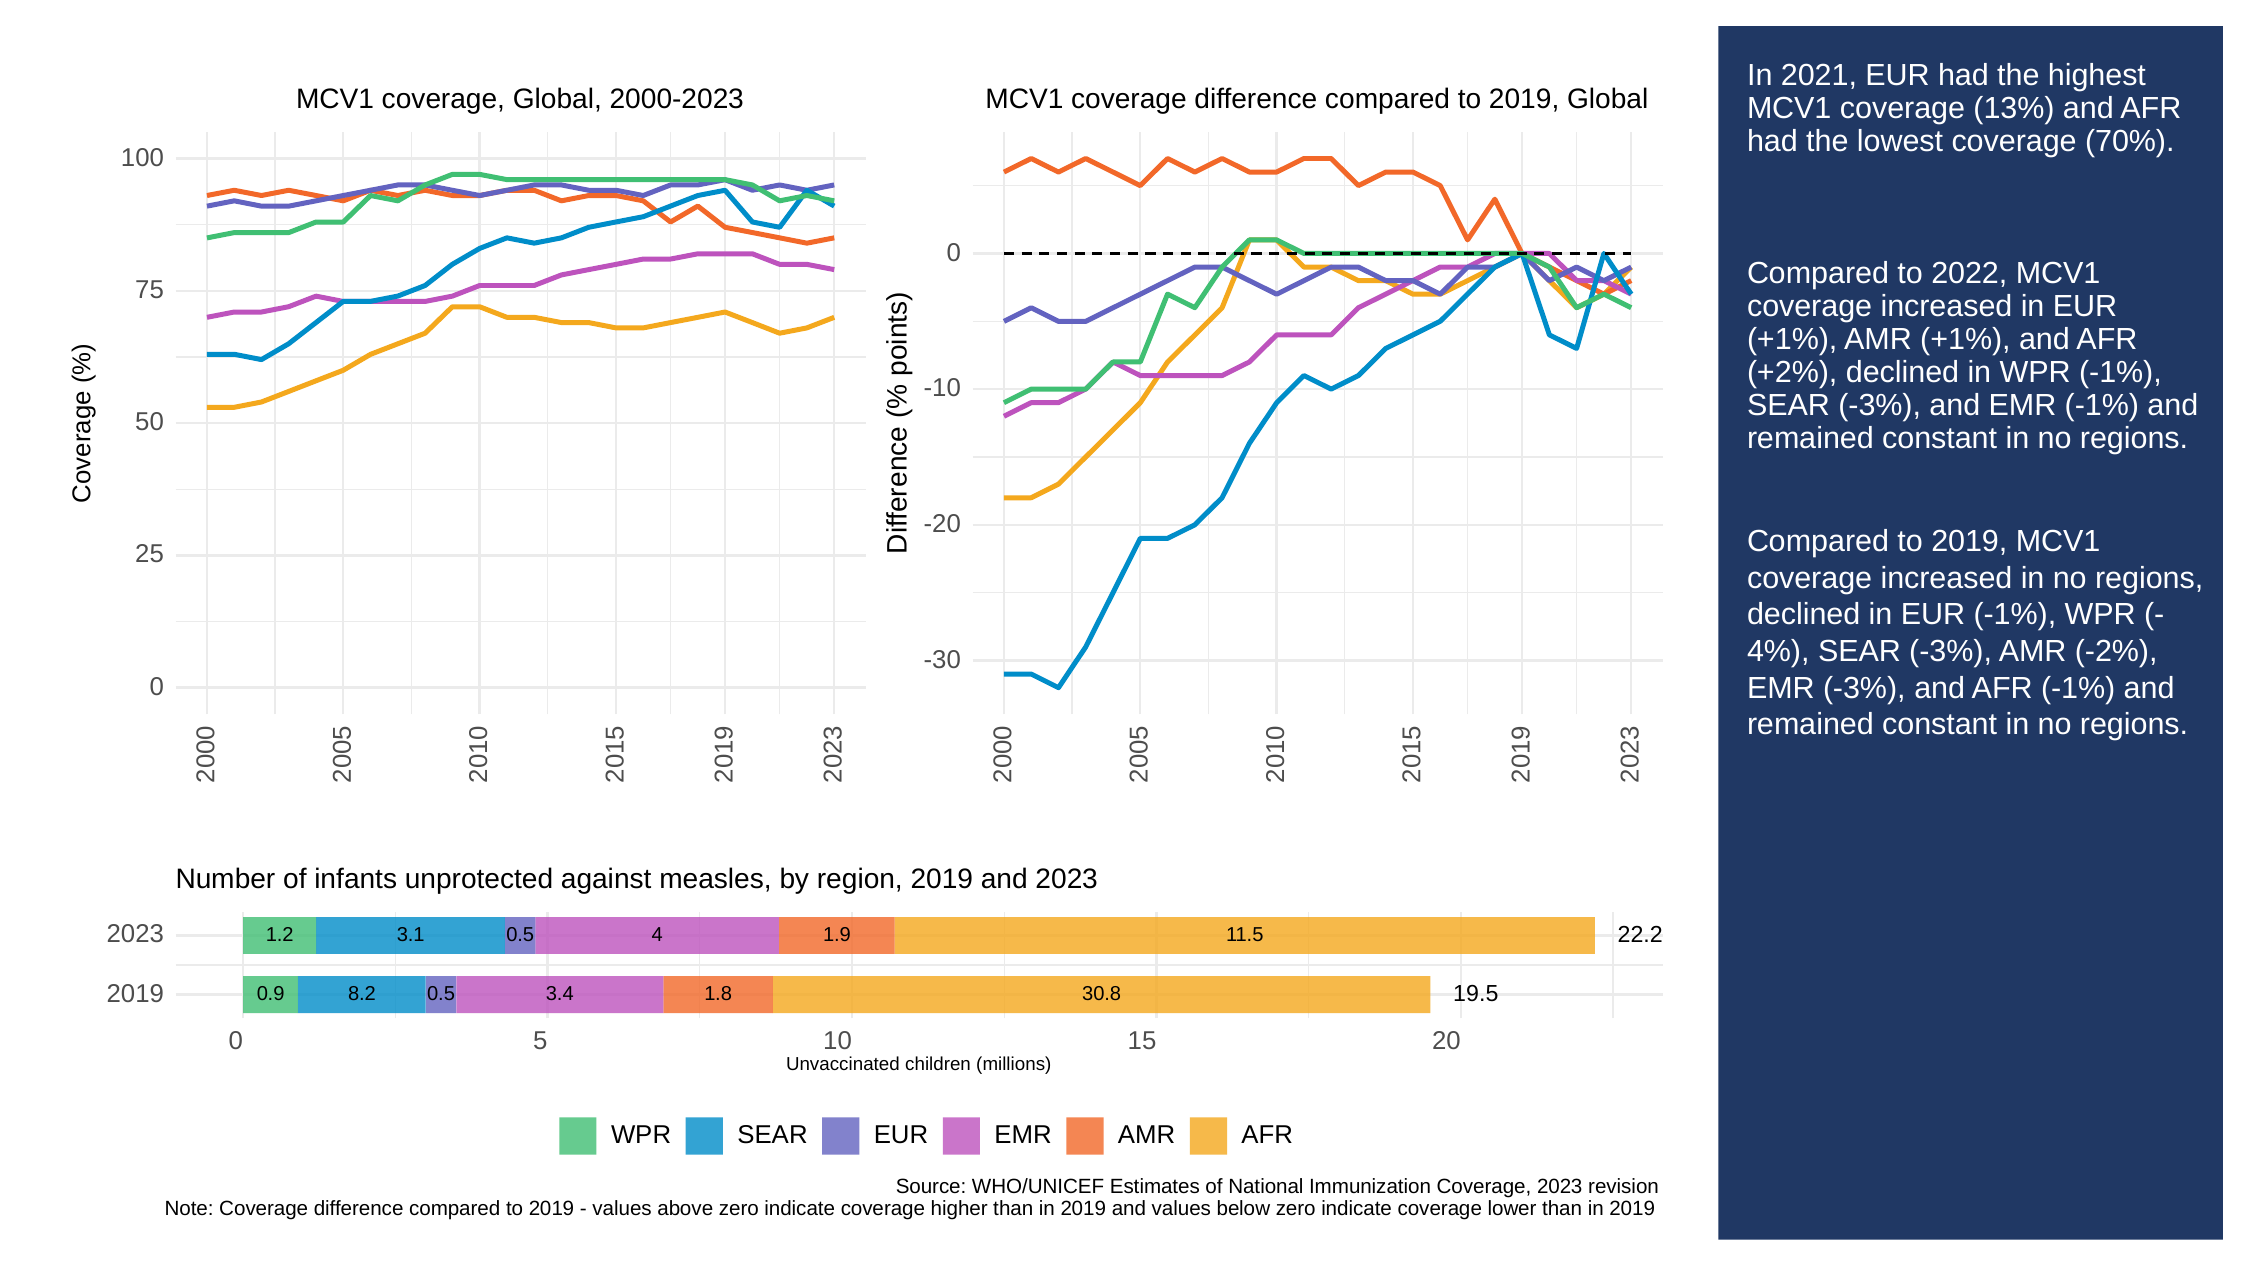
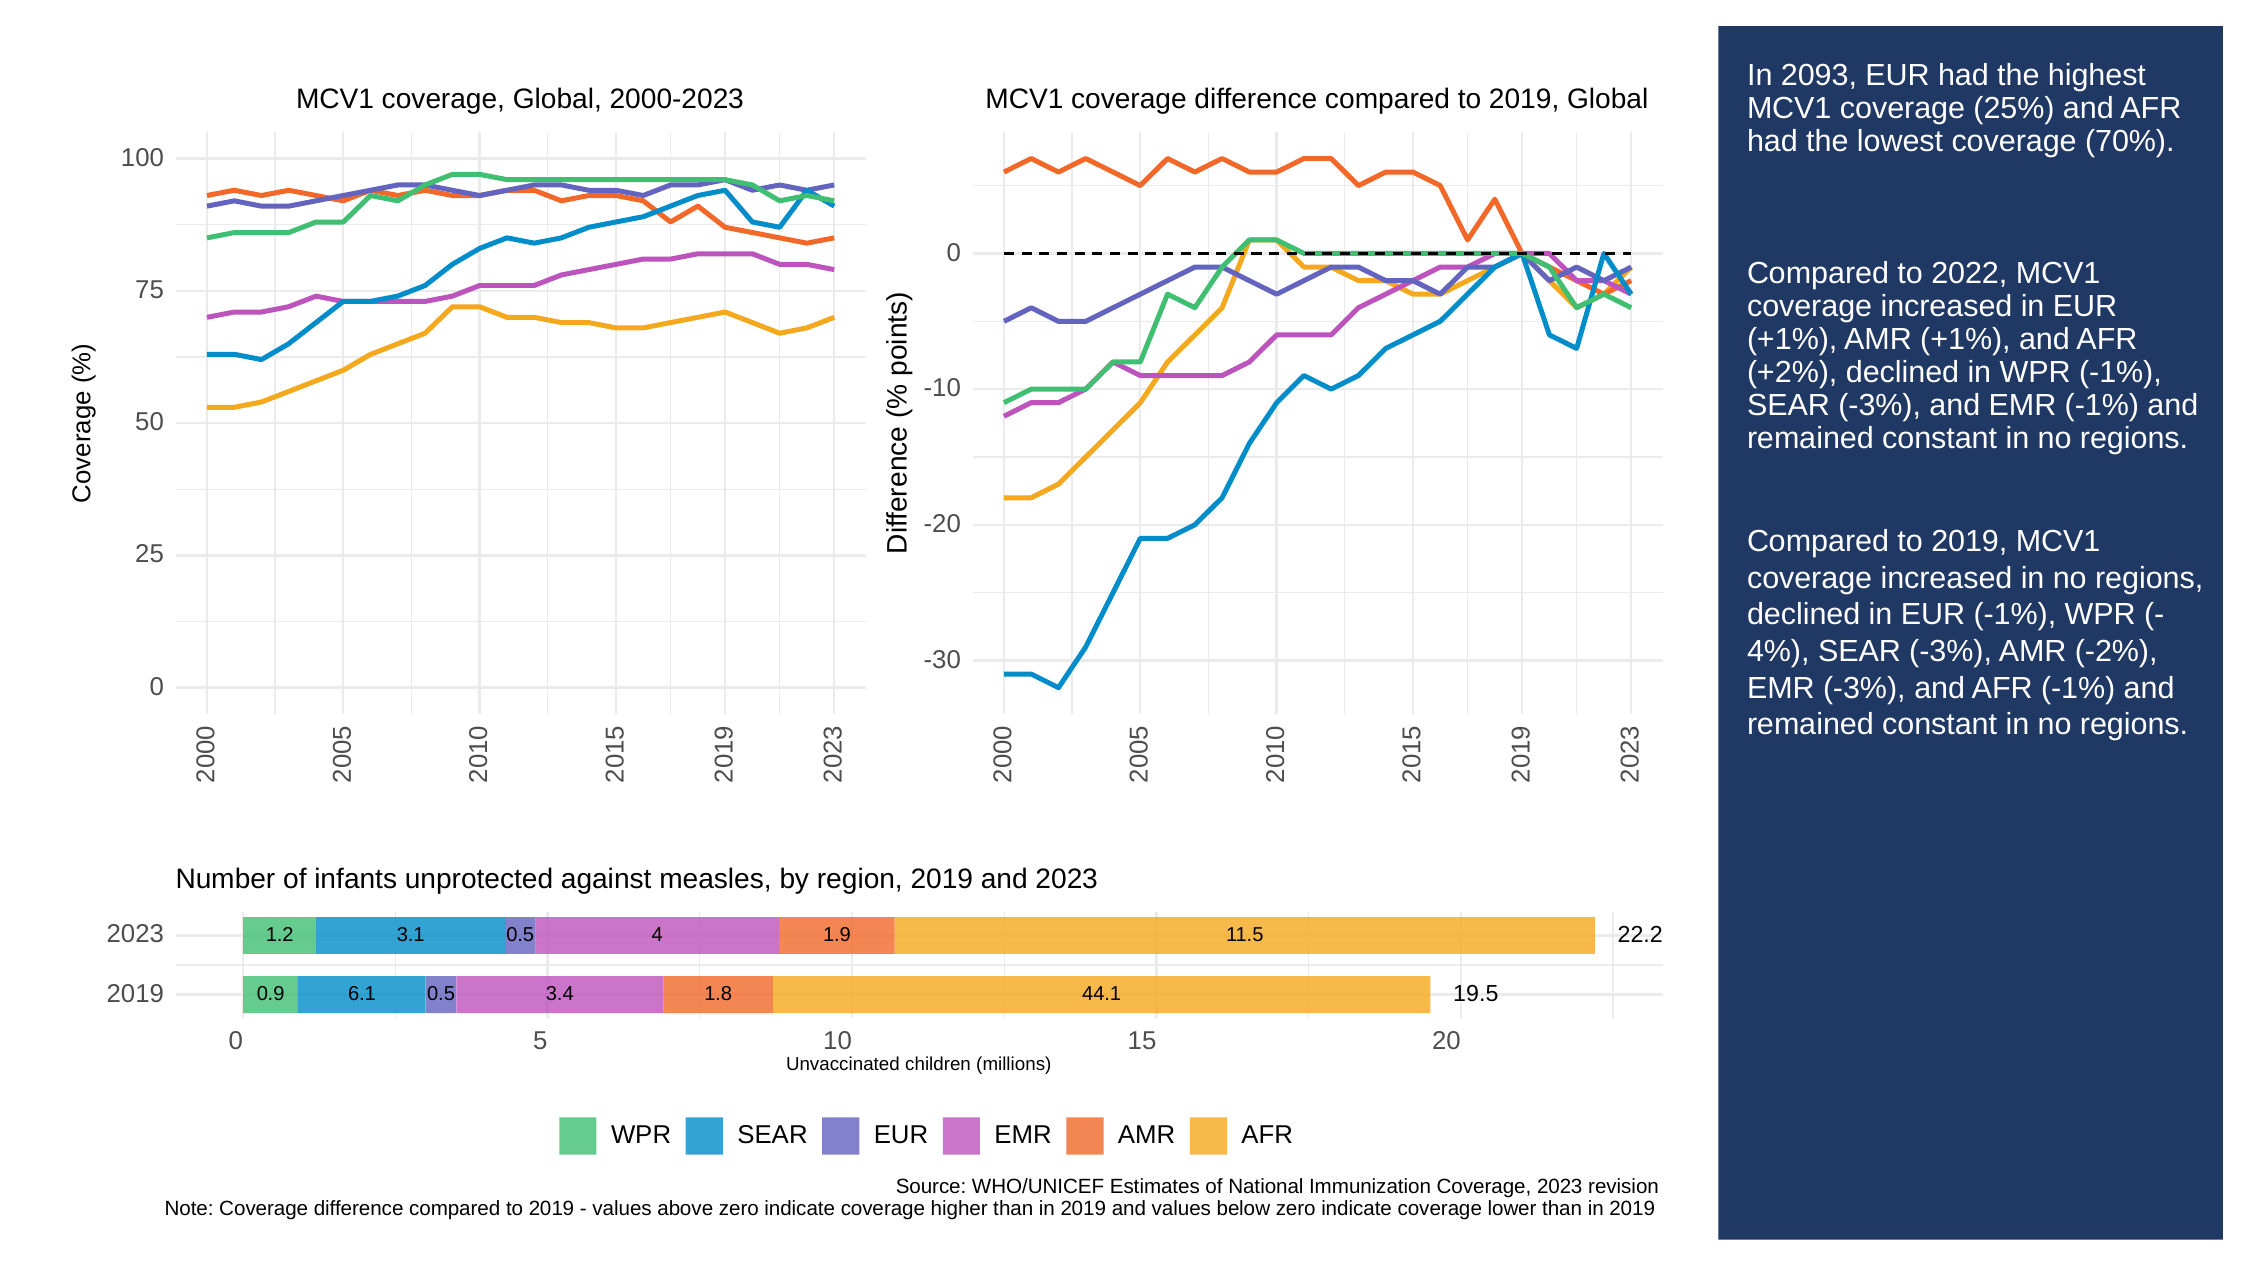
2021: 2021 -> 2093
13%: 13% -> 25%
8.2: 8.2 -> 6.1
30.8: 30.8 -> 44.1
